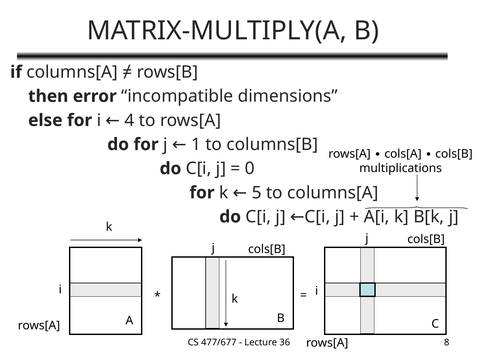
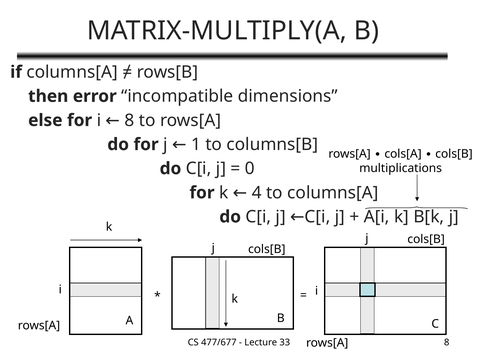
i 4: 4 -> 8
5: 5 -> 4
36: 36 -> 33
